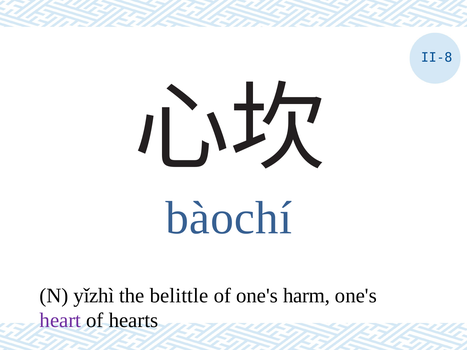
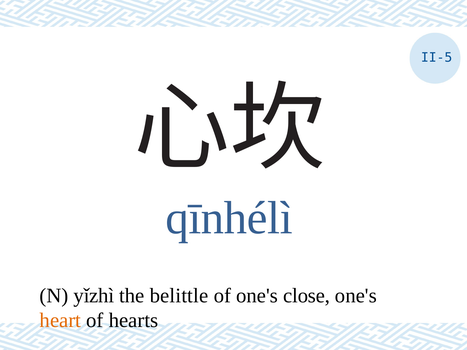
II-8: II-8 -> II-5
bàochí: bàochí -> qīnhélì
harm: harm -> close
heart colour: purple -> orange
